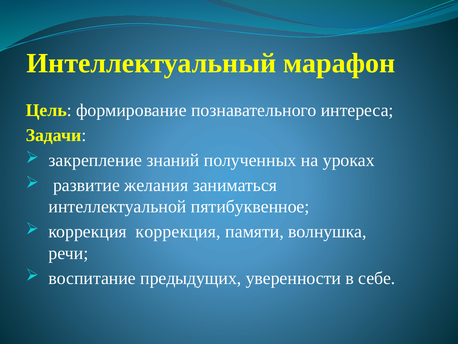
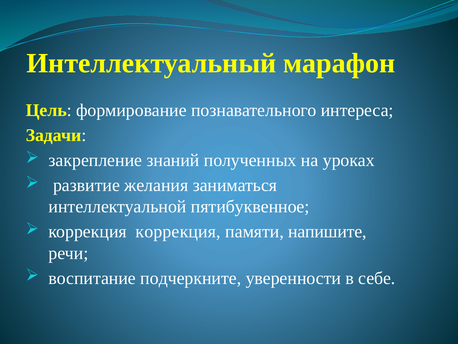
волнушка: волнушка -> напишите
предыдущих: предыдущих -> подчеркните
